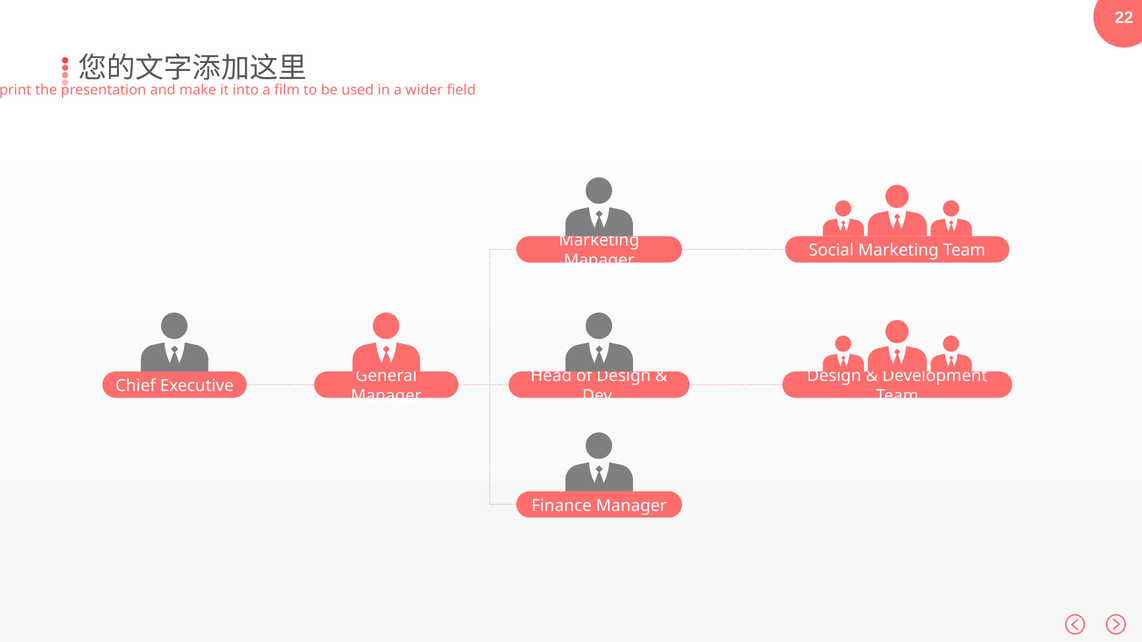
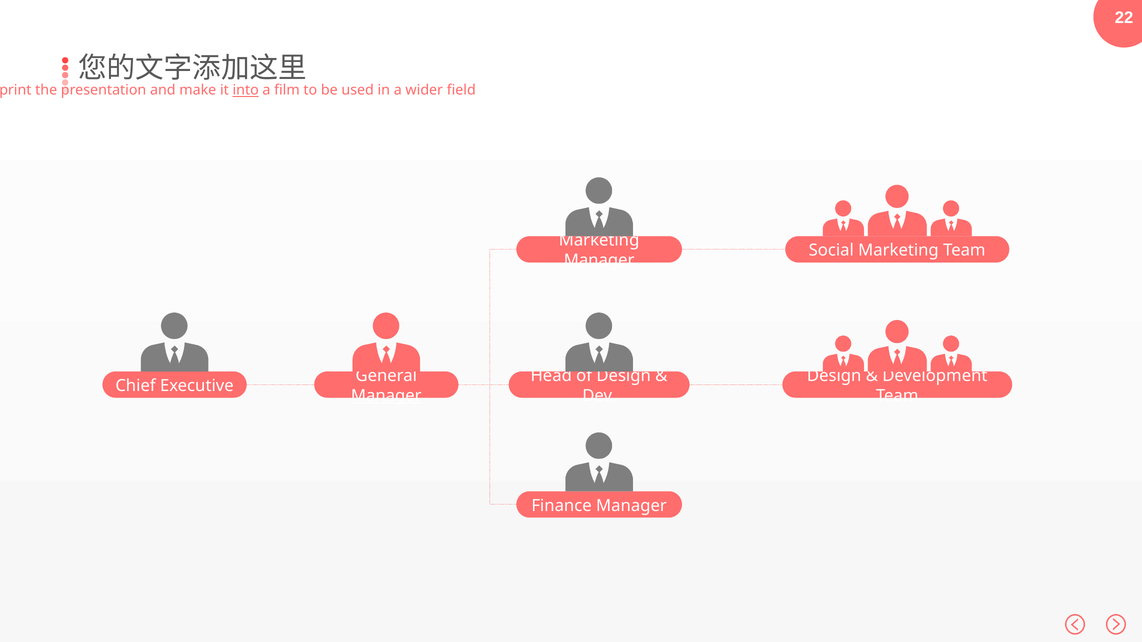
into underline: none -> present
